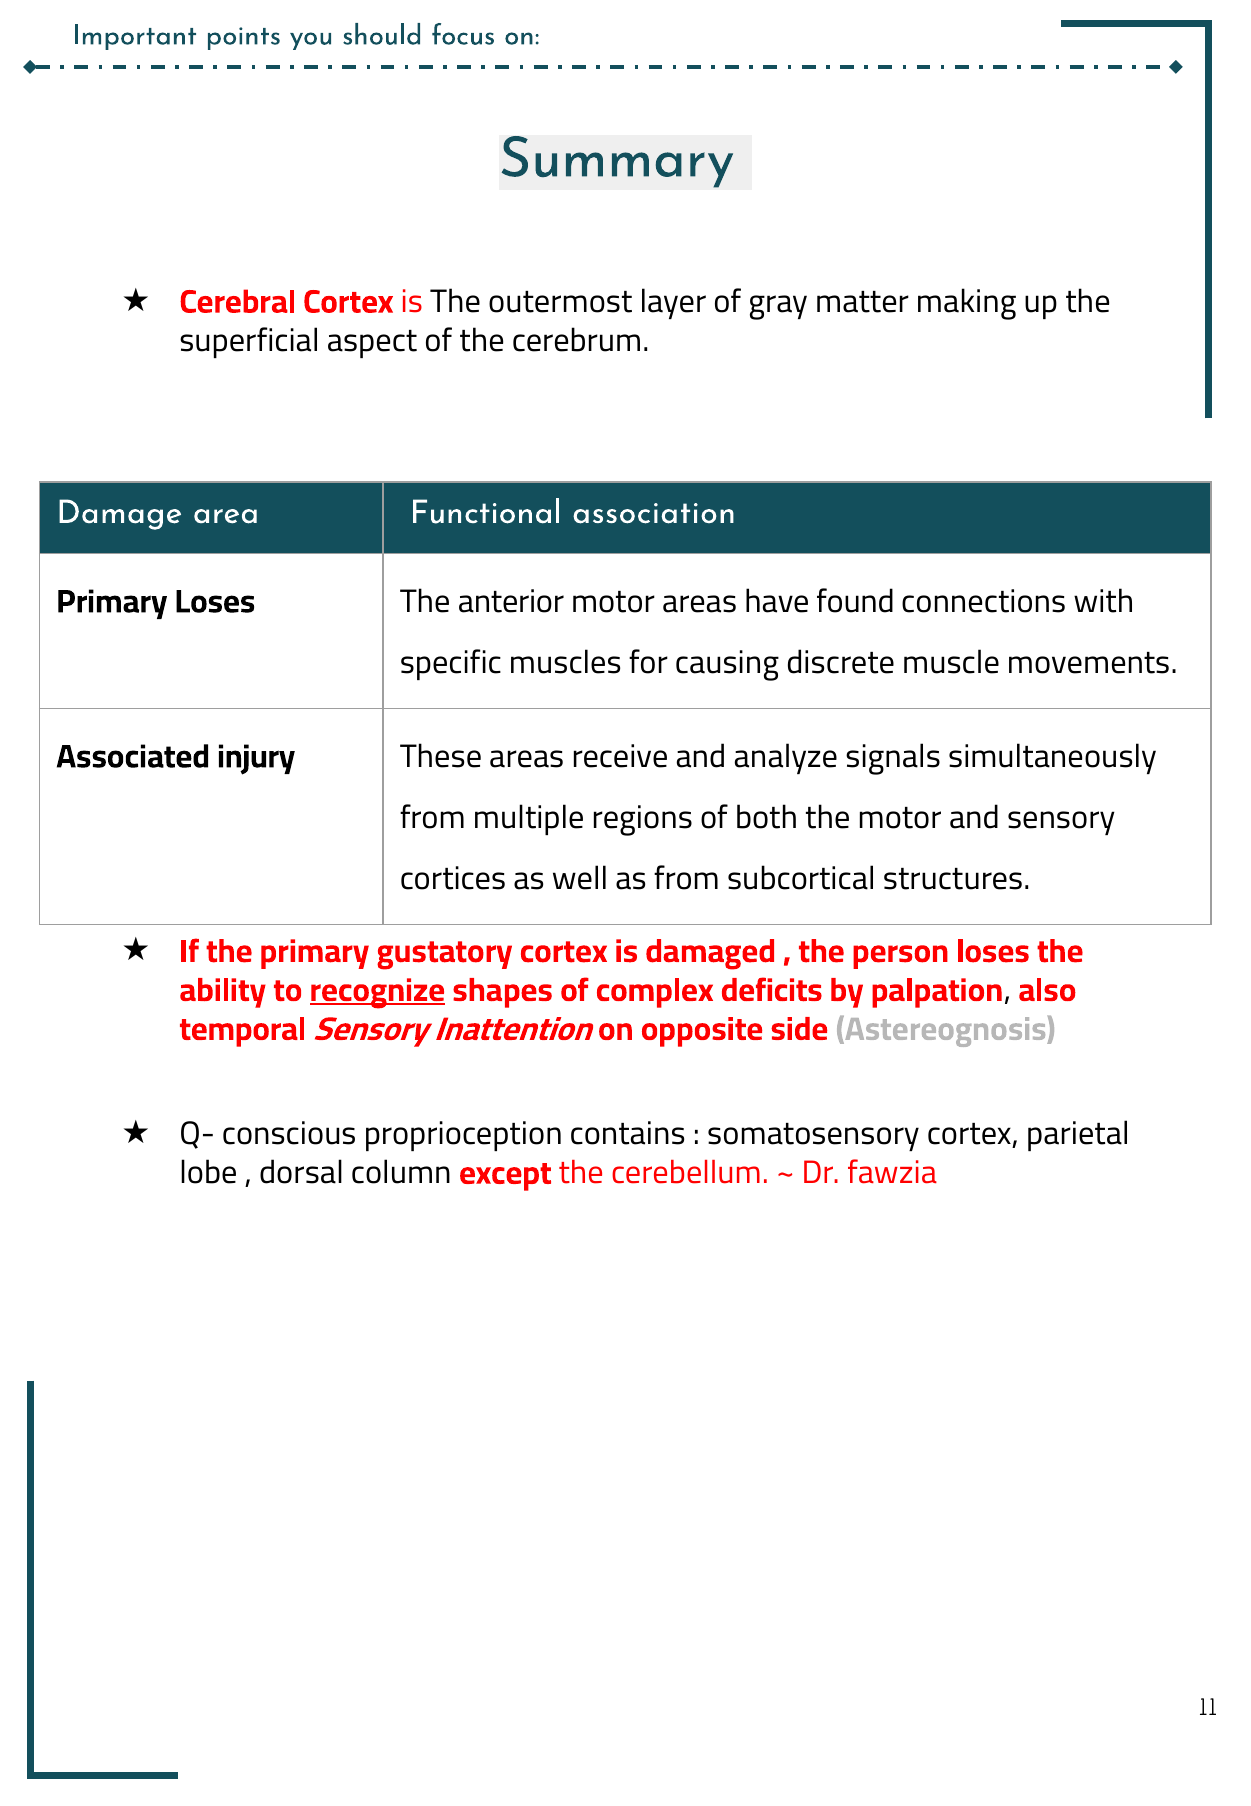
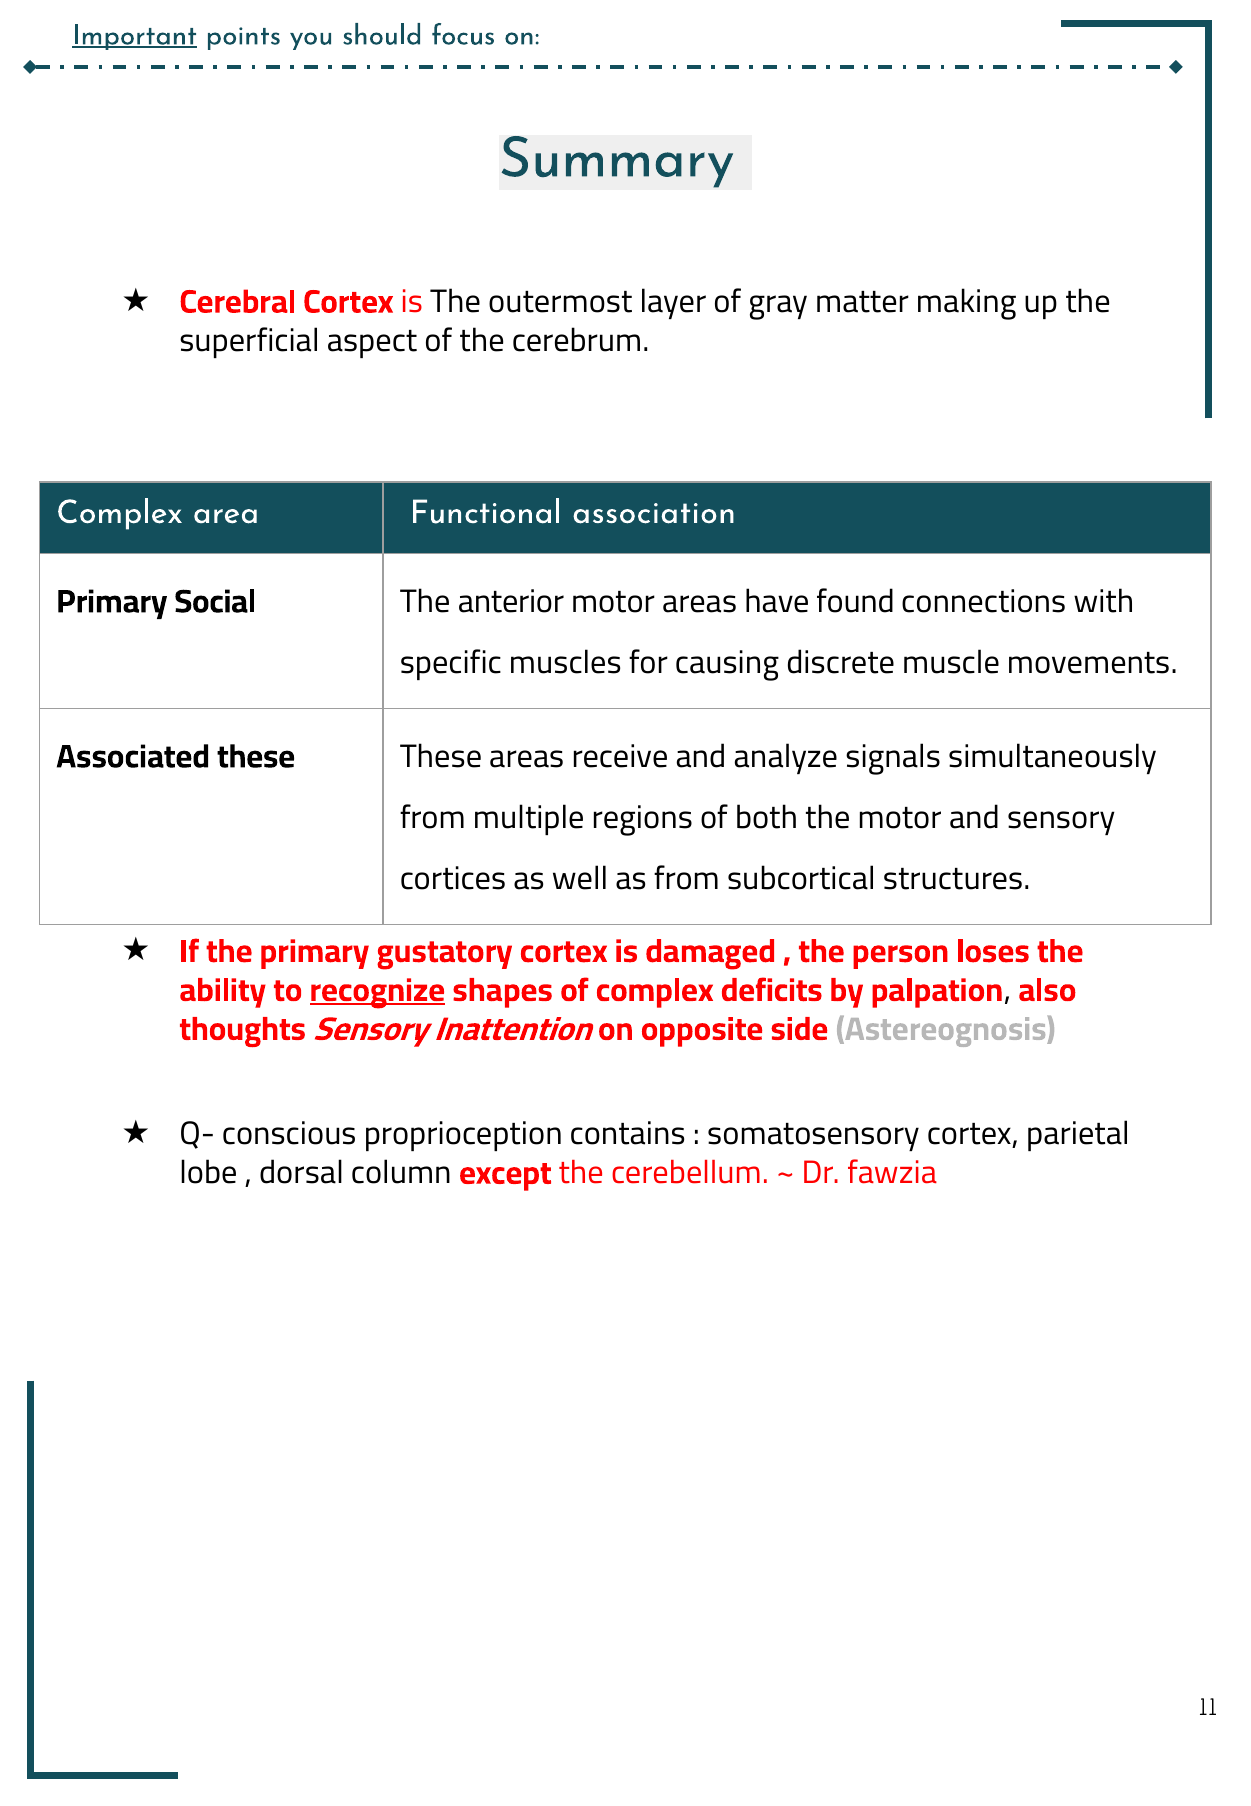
Important underline: none -> present
Damage at (119, 512): Damage -> Complex
Primary Loses: Loses -> Social
Associated injury: injury -> these
temporal: temporal -> thoughts
